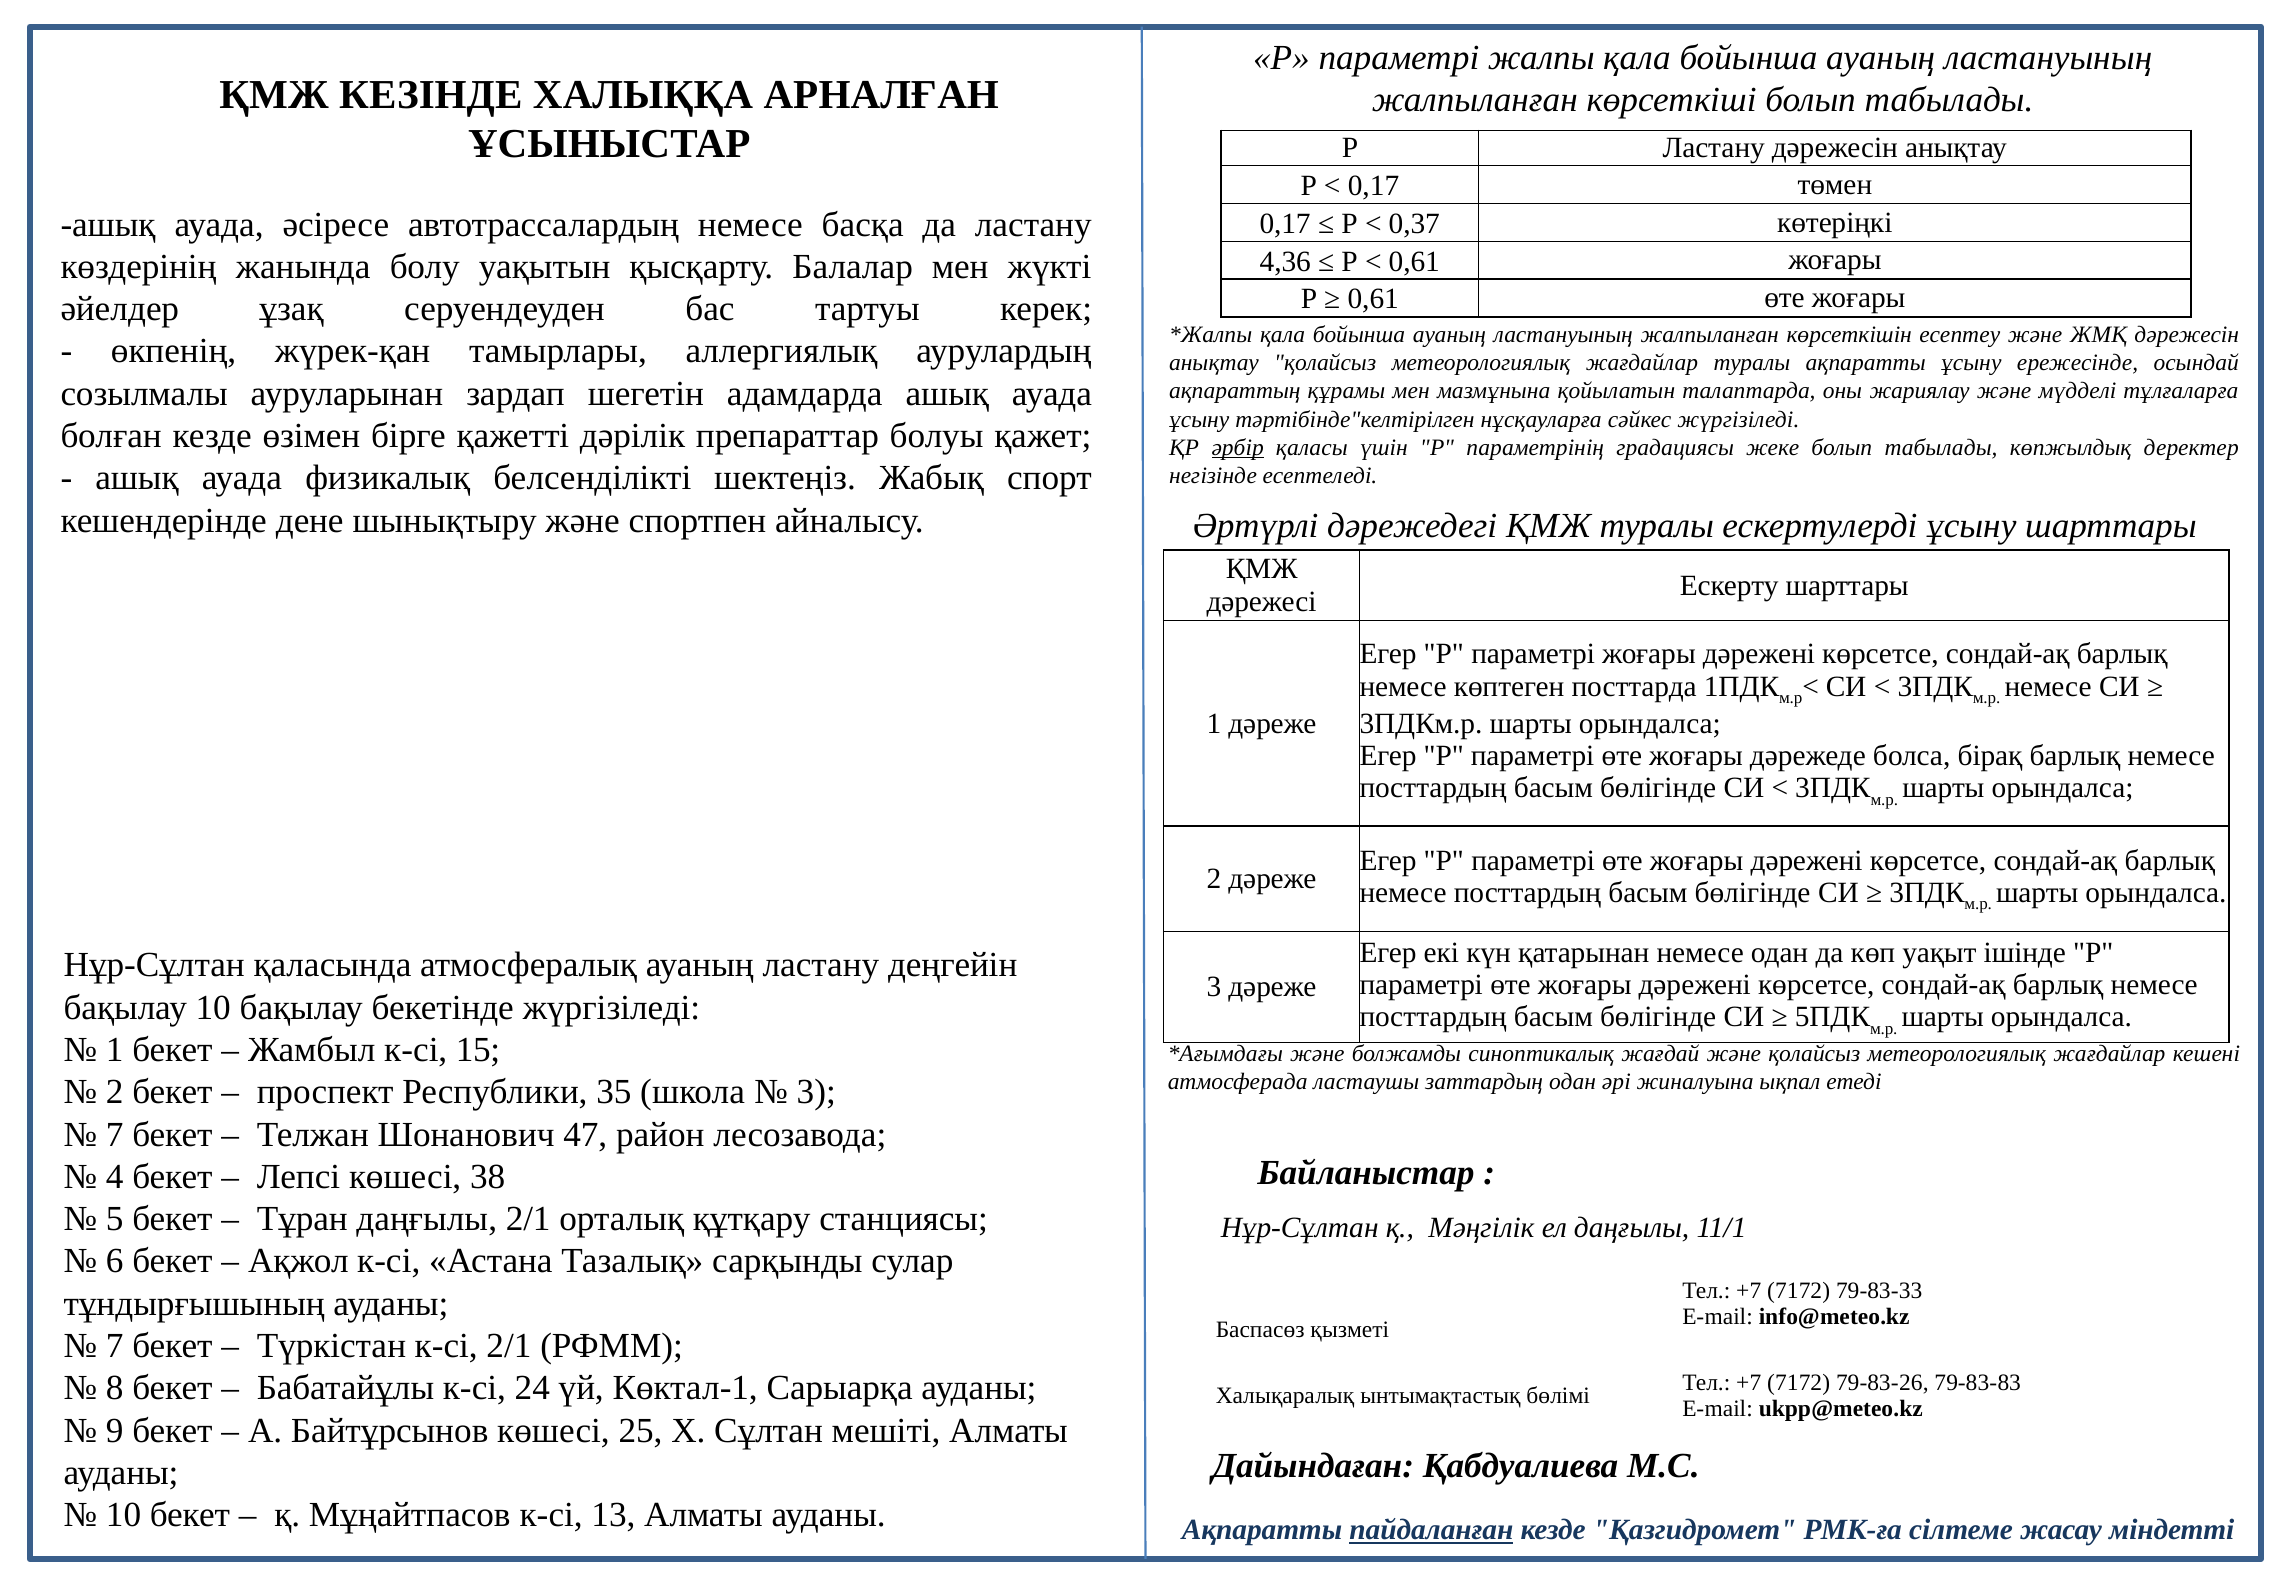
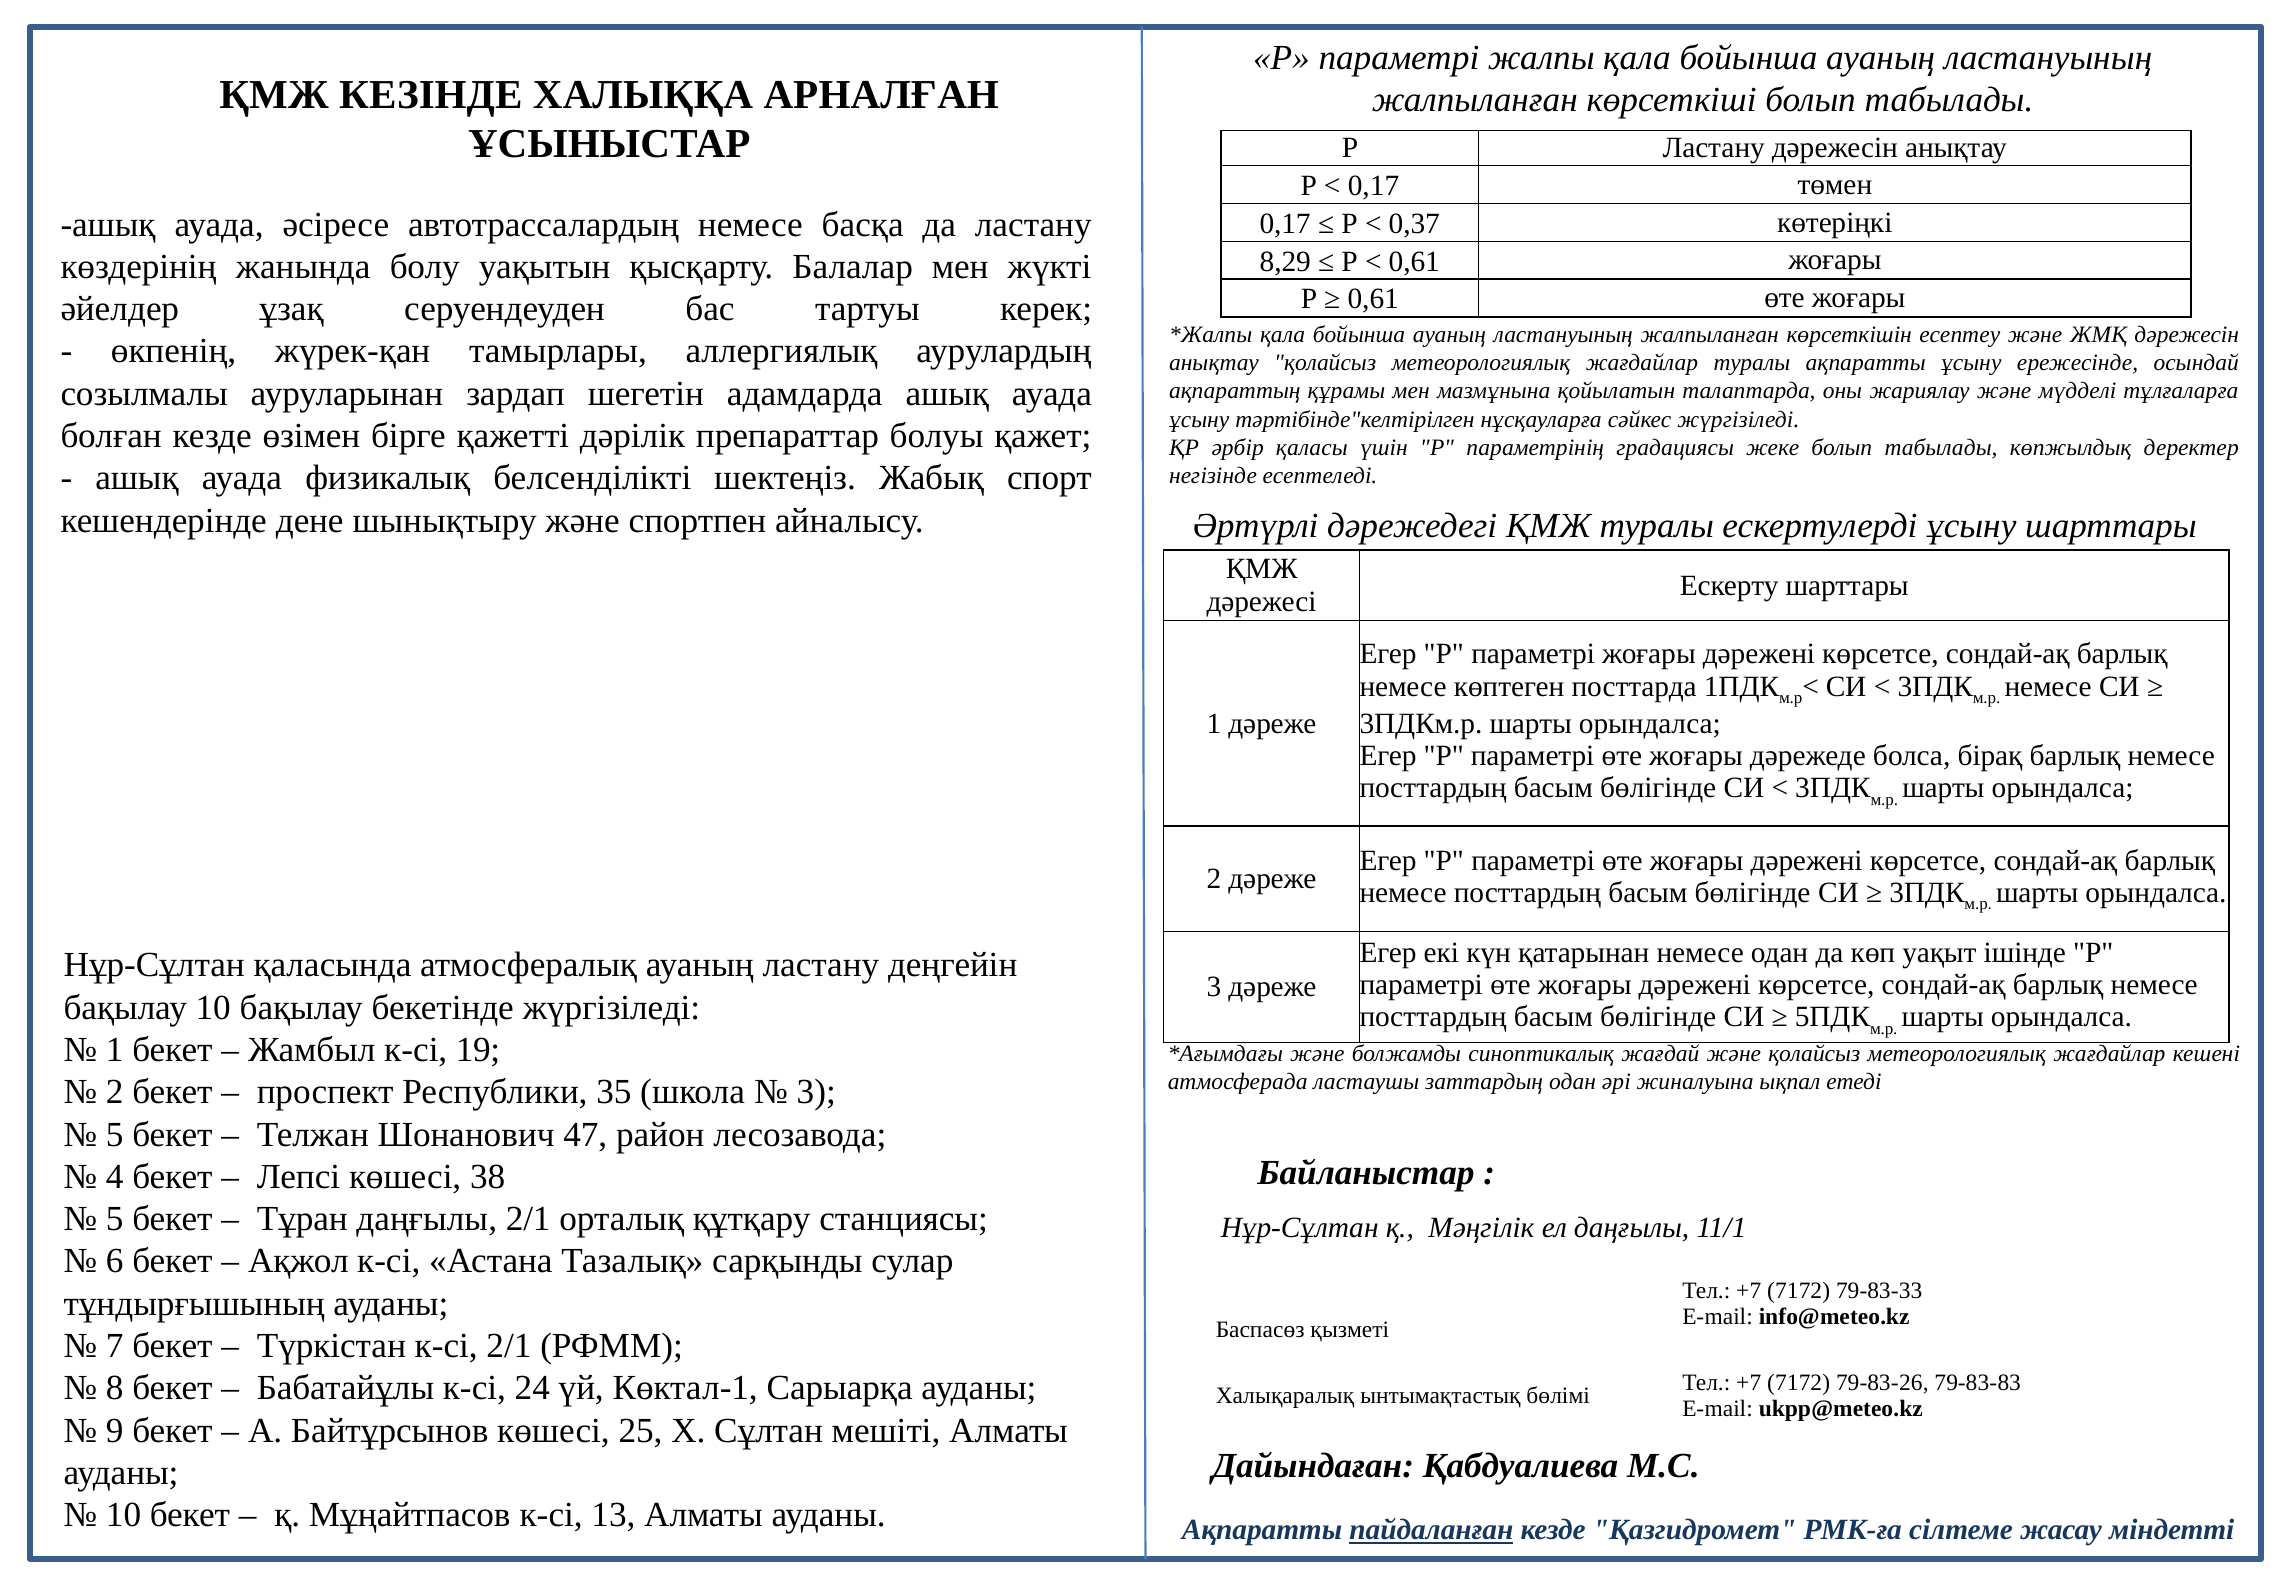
4,36: 4,36 -> 8,29
әрбір underline: present -> none
15: 15 -> 19
7 at (115, 1135): 7 -> 5
